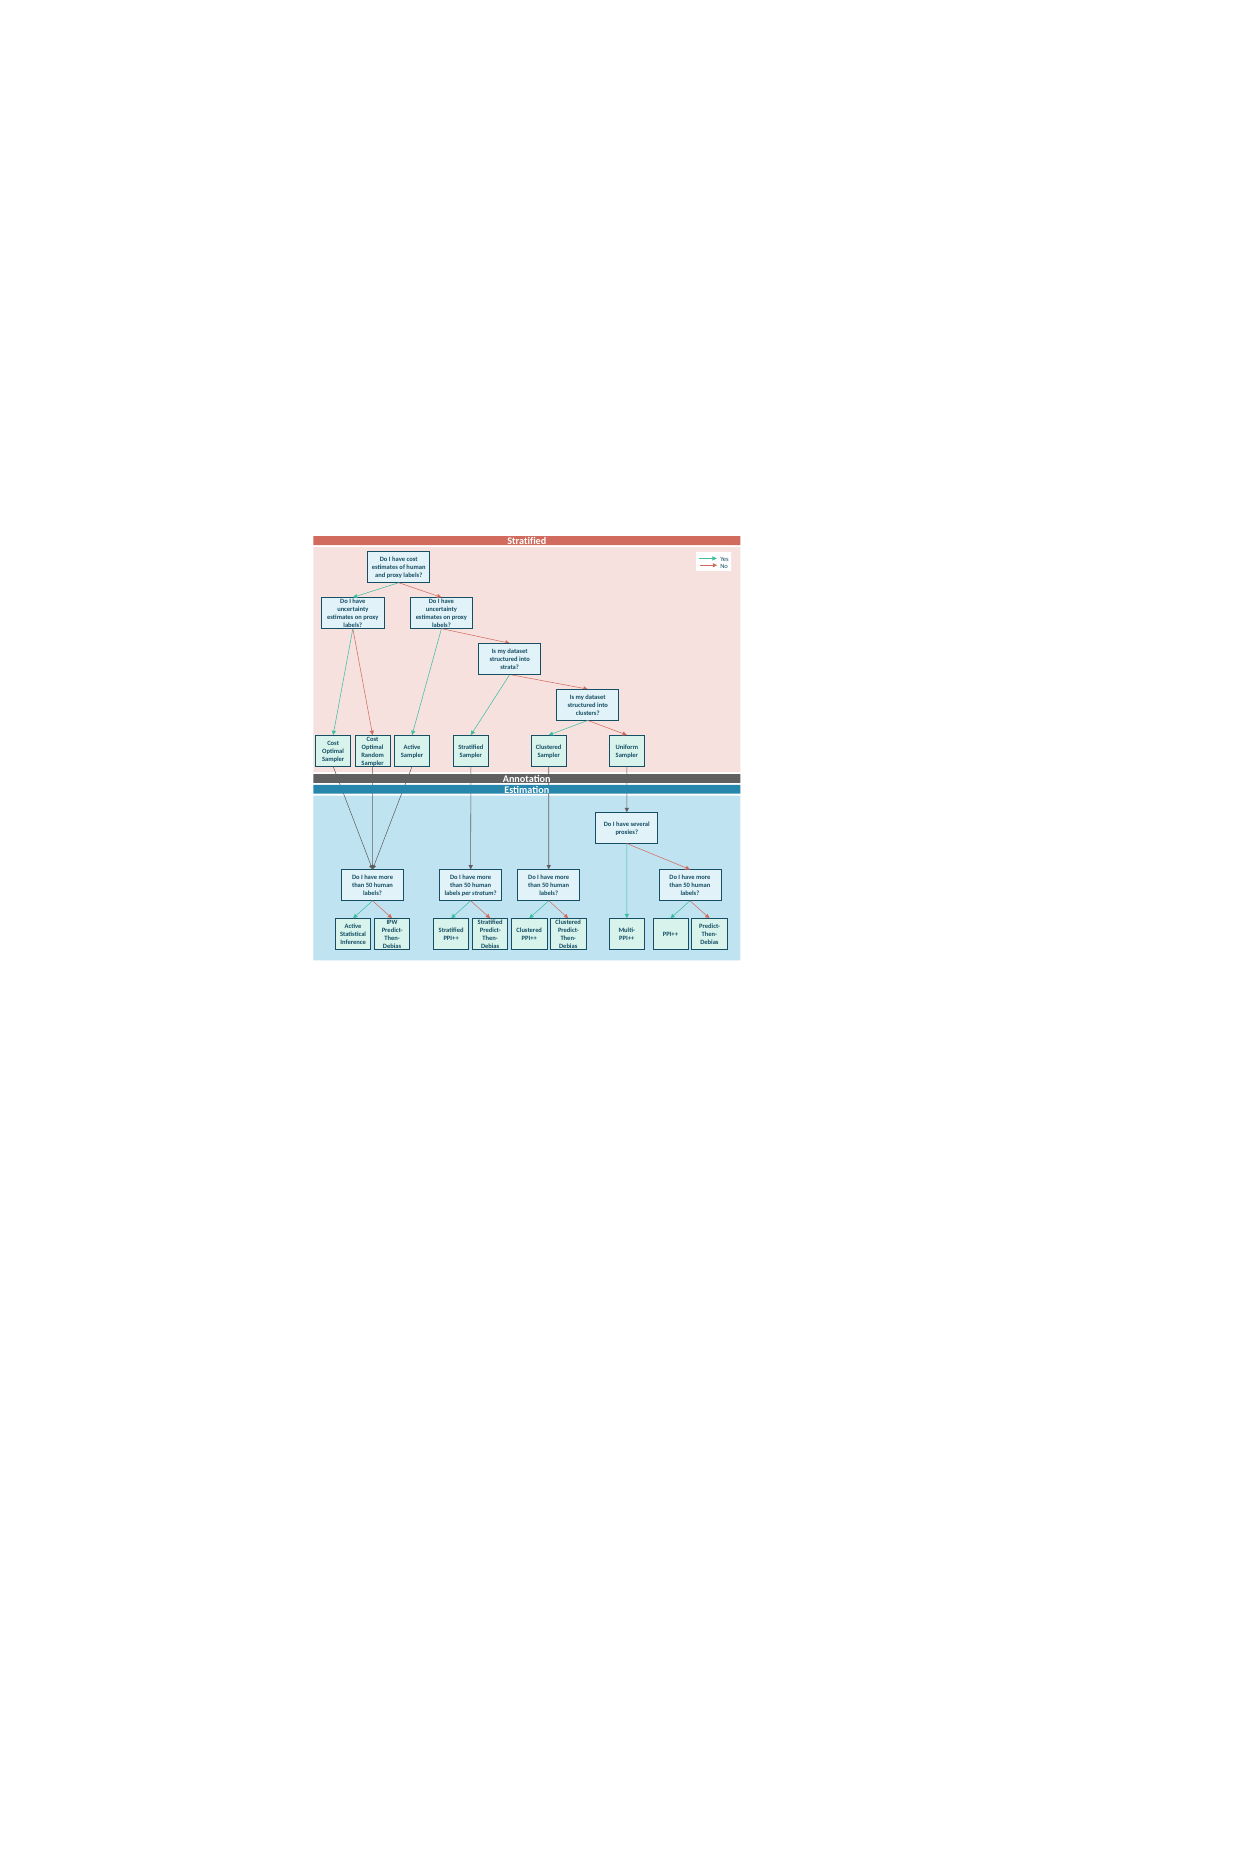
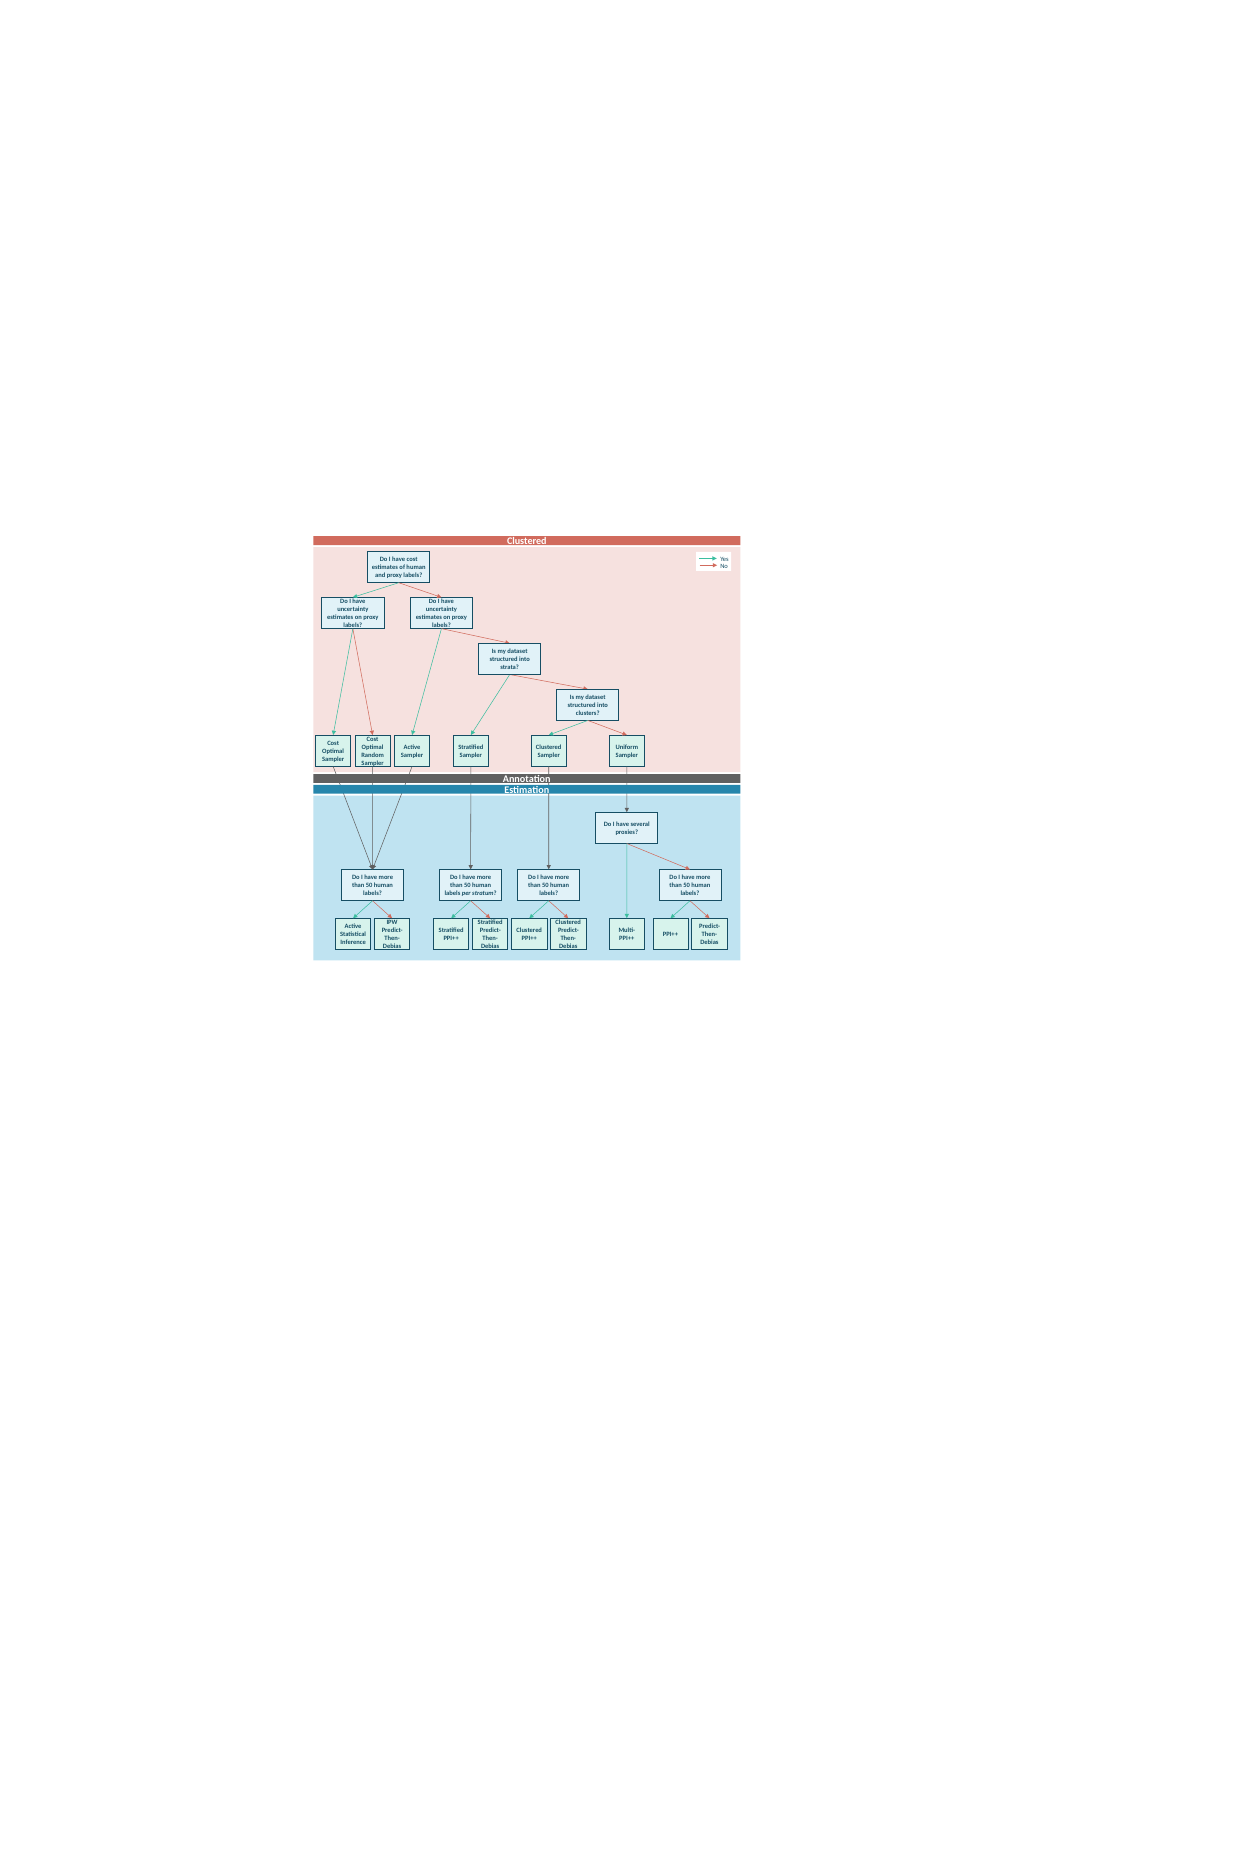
Stratified at (527, 541): Stratified -> Clustered
